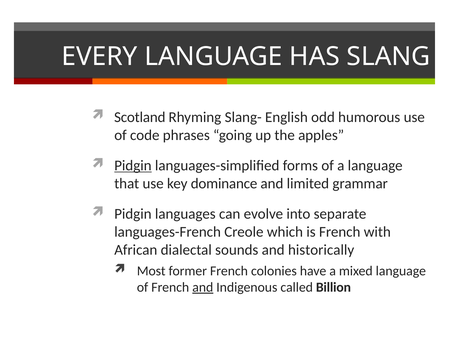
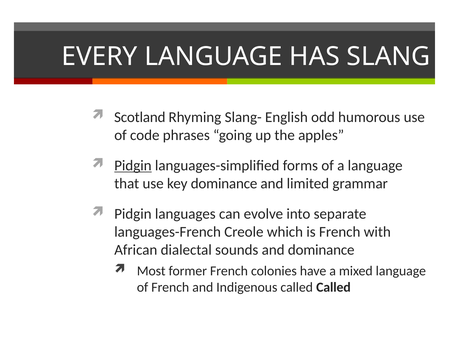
and historically: historically -> dominance
and at (203, 287) underline: present -> none
called Billion: Billion -> Called
